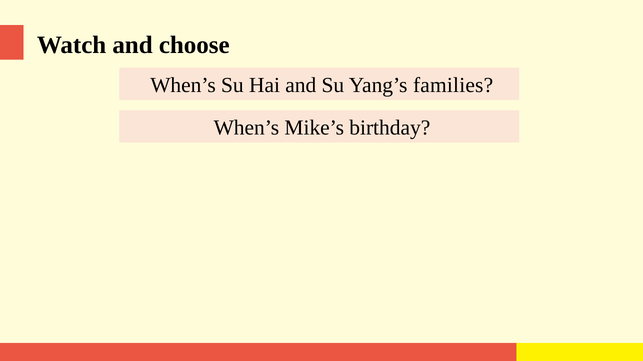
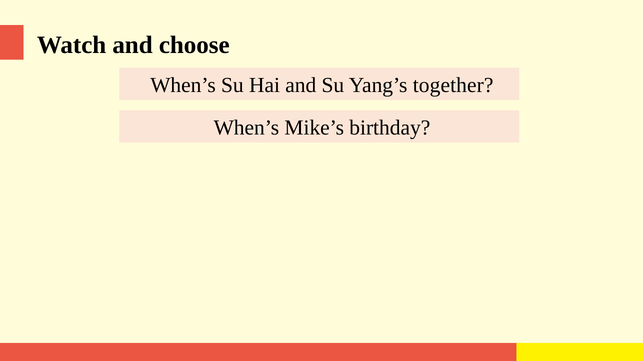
families: families -> together
